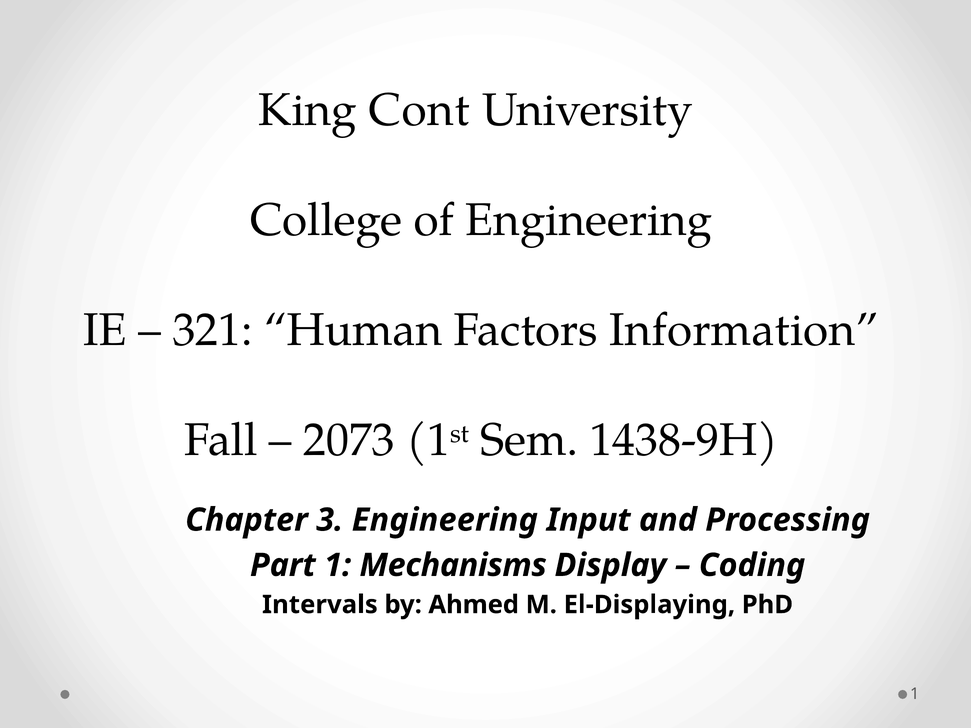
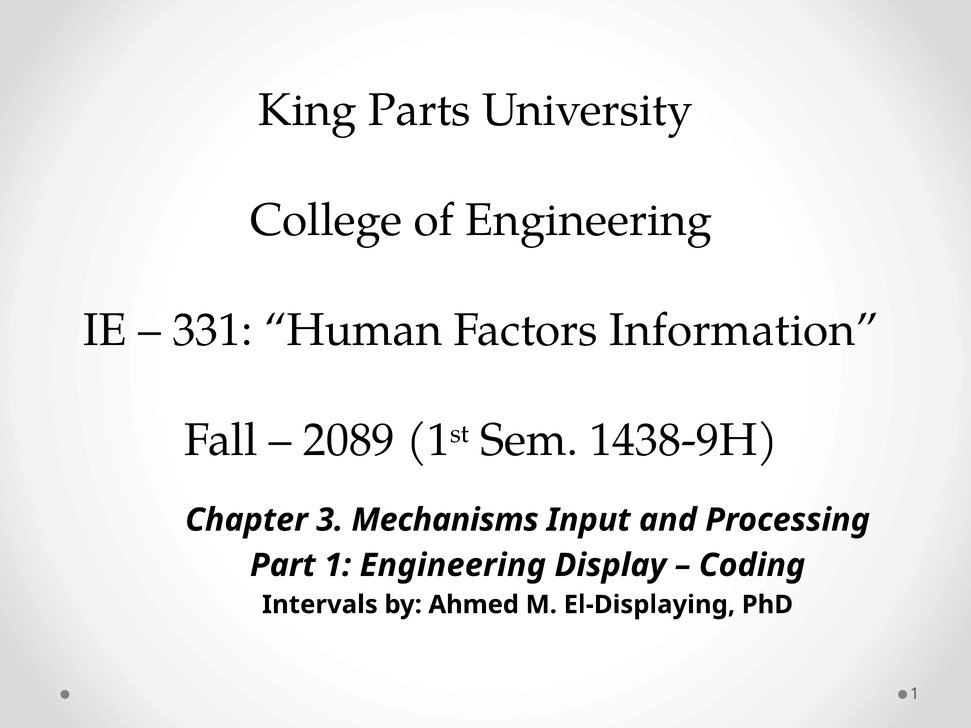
Cont: Cont -> Parts
321: 321 -> 331
2073: 2073 -> 2089
3 Engineering: Engineering -> Mechanisms
1 Mechanisms: Mechanisms -> Engineering
